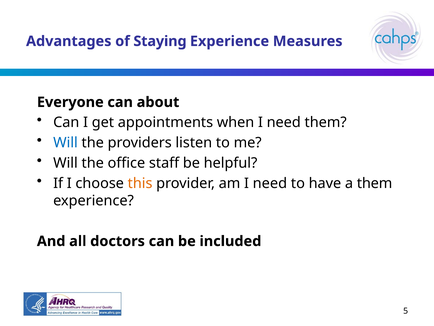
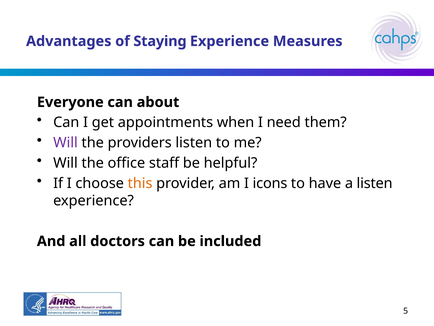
Will at (65, 143) colour: blue -> purple
am I need: need -> icons
a them: them -> listen
